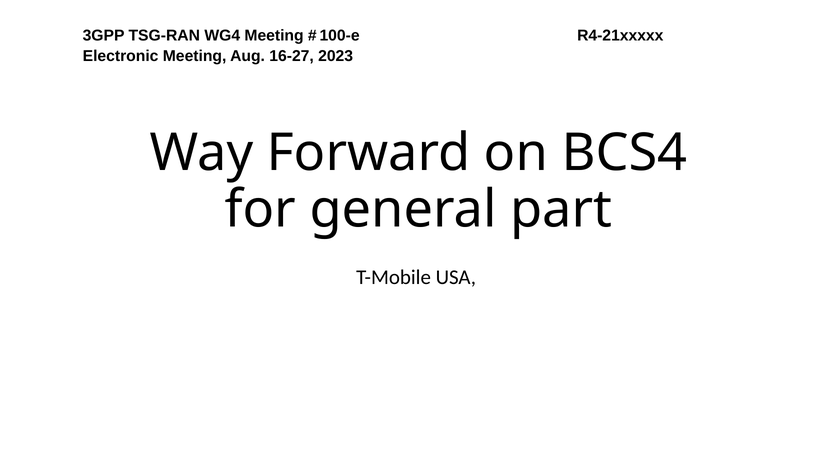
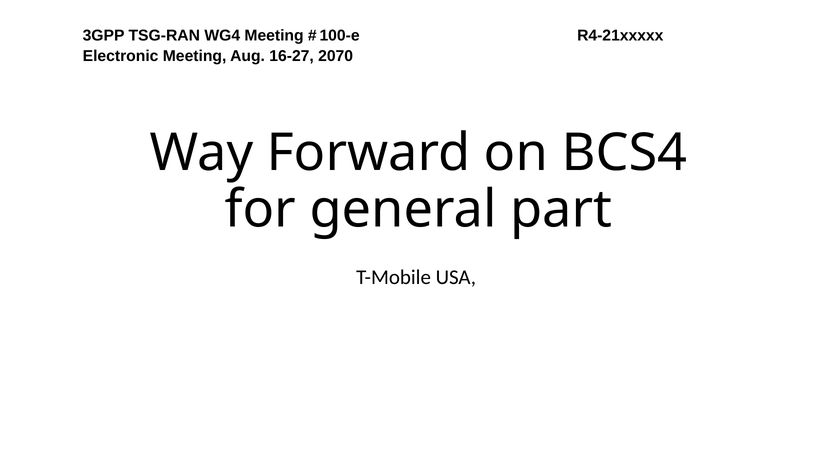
2023: 2023 -> 2070
